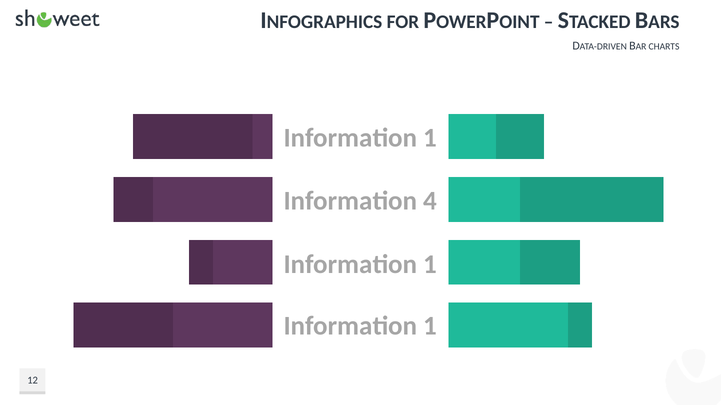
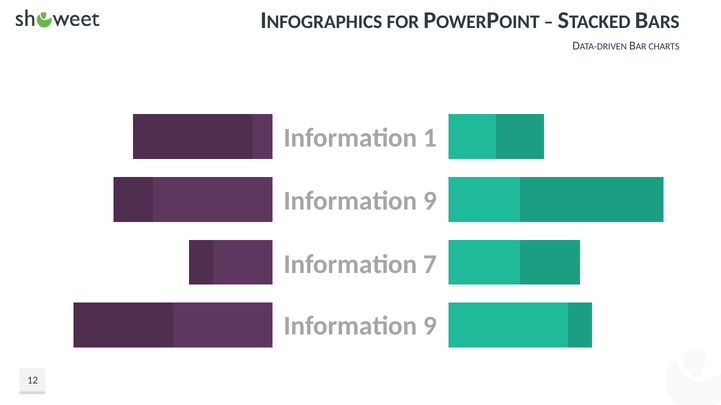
4 at (430, 201): 4 -> 9
1 at (430, 265): 1 -> 7
1 at (430, 326): 1 -> 9
